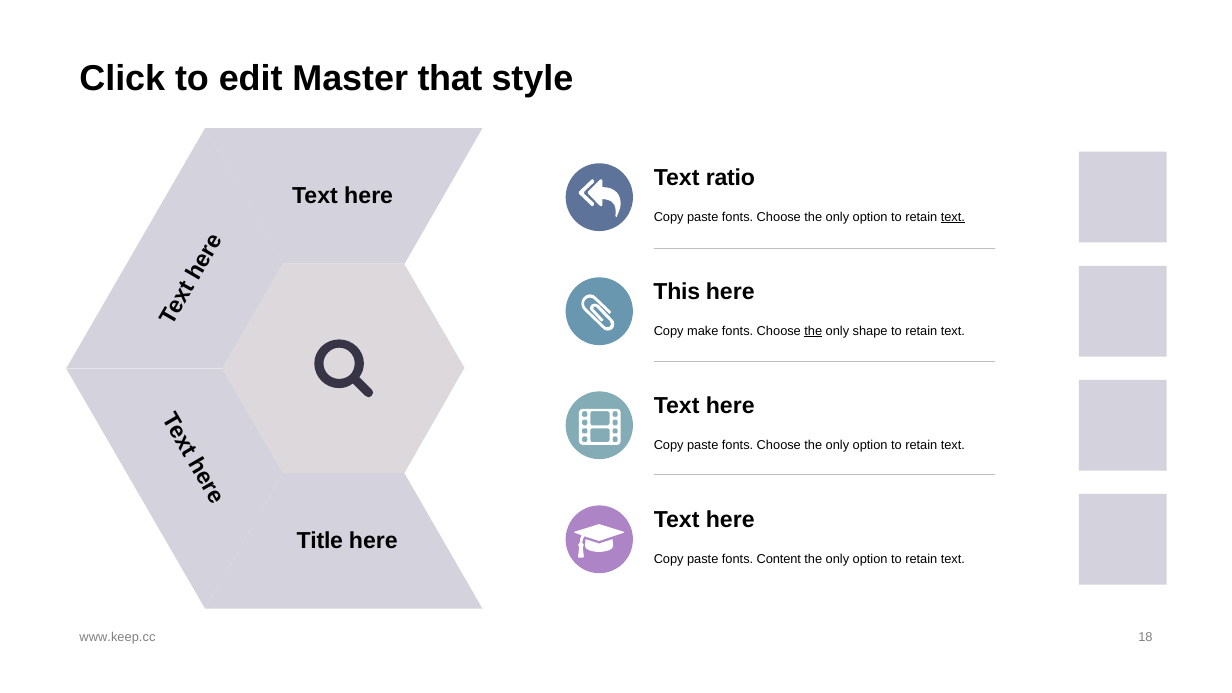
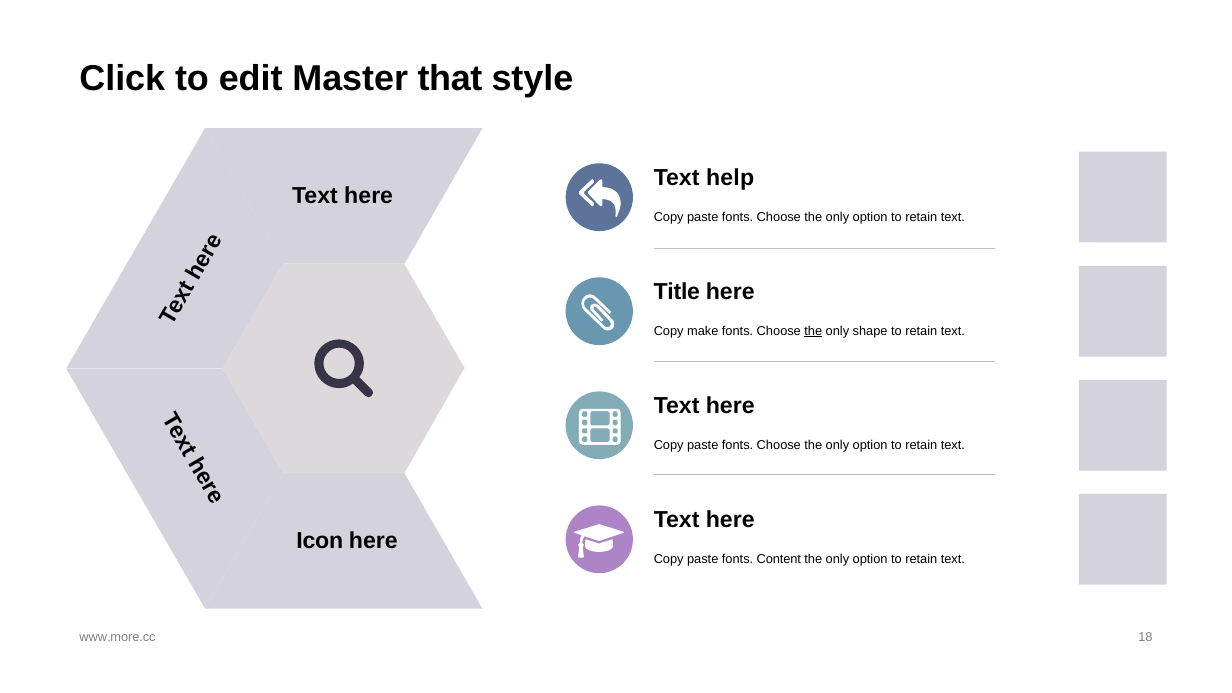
ratio: ratio -> help
text at (953, 217) underline: present -> none
This: This -> Title
Title: Title -> Icon
www.keep.cc: www.keep.cc -> www.more.cc
